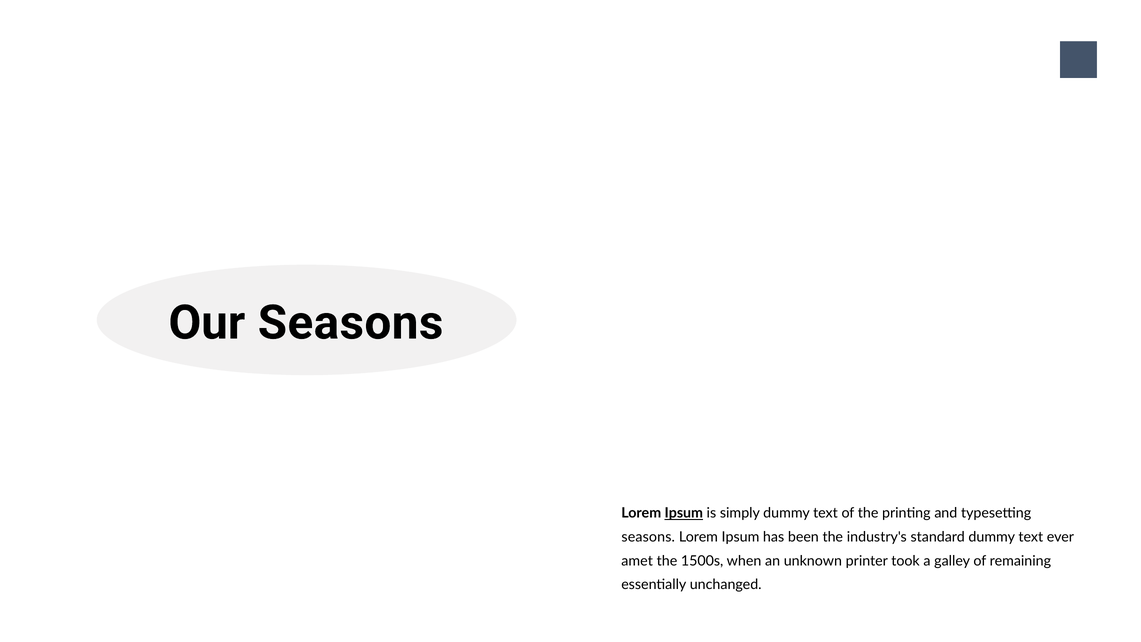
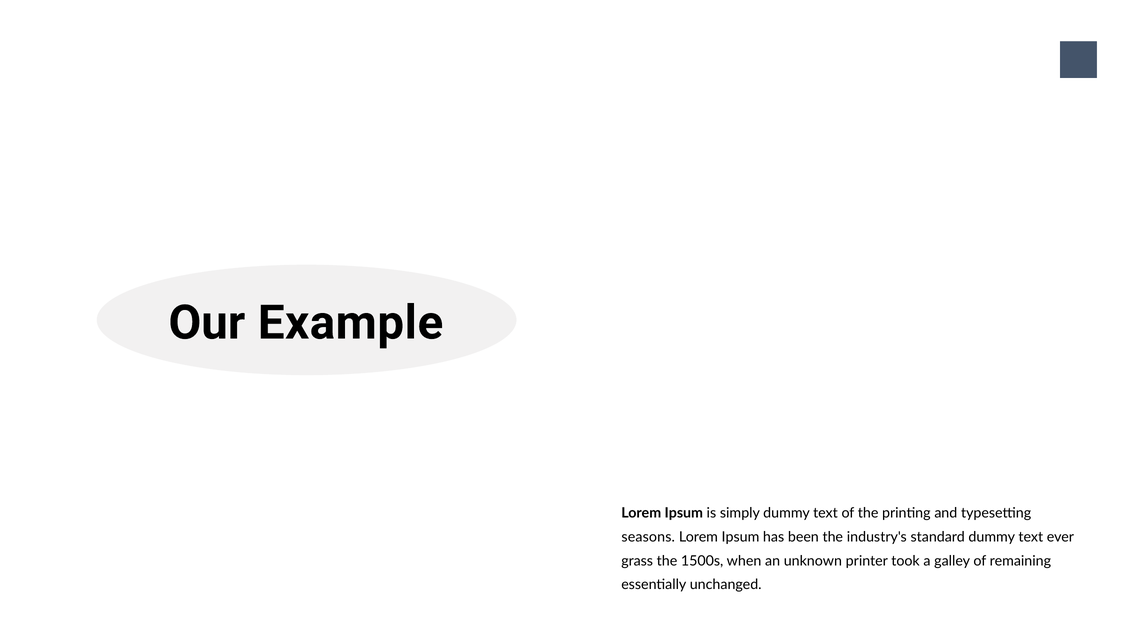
Our Seasons: Seasons -> Example
Ipsum at (684, 513) underline: present -> none
amet: amet -> grass
